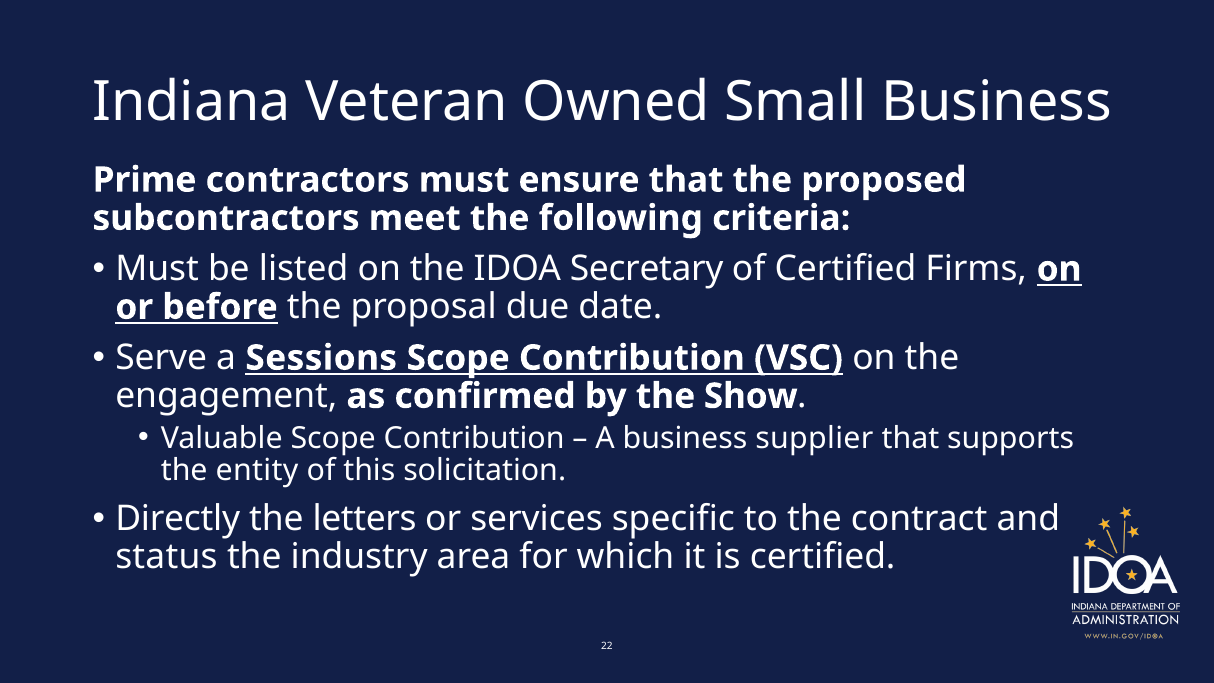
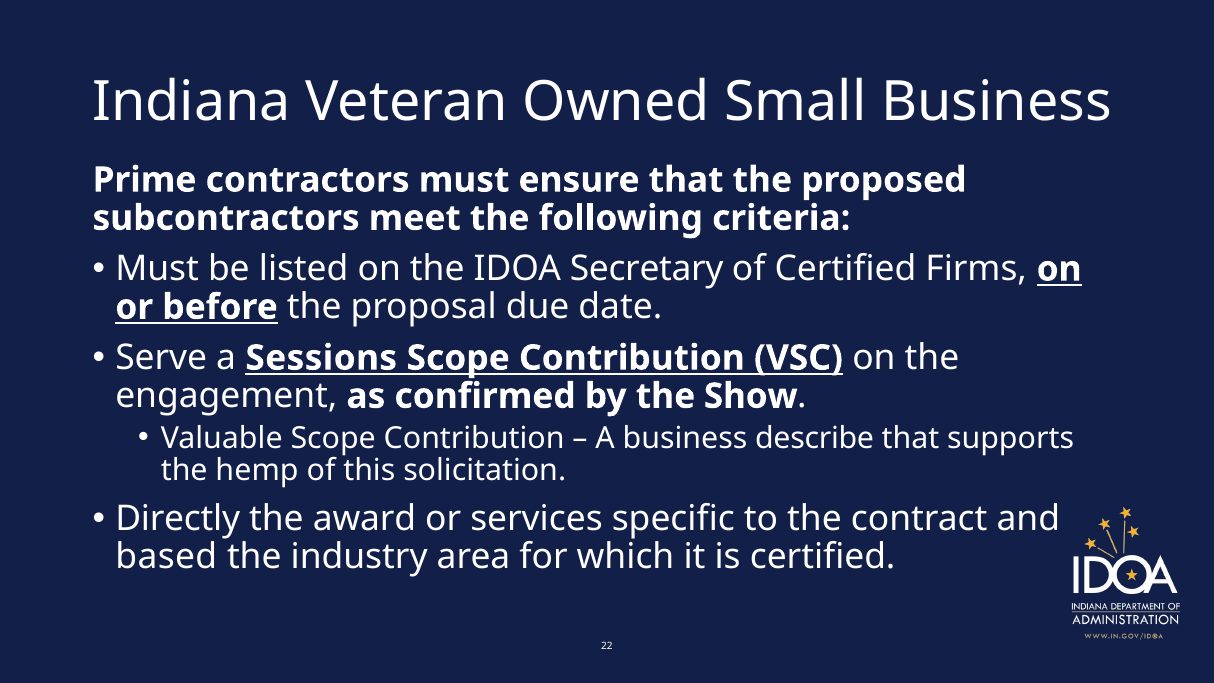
supplier: supplier -> describe
entity: entity -> hemp
letters: letters -> award
status: status -> based
